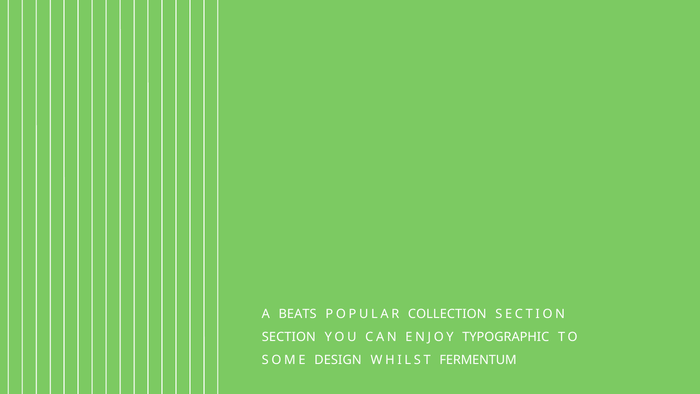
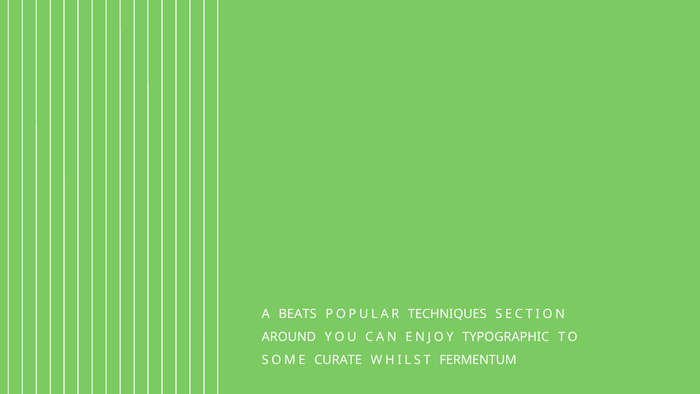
COLLECTION: COLLECTION -> TECHNIQUES
SECTION at (289, 337): SECTION -> AROUND
DESIGN: DESIGN -> CURATE
